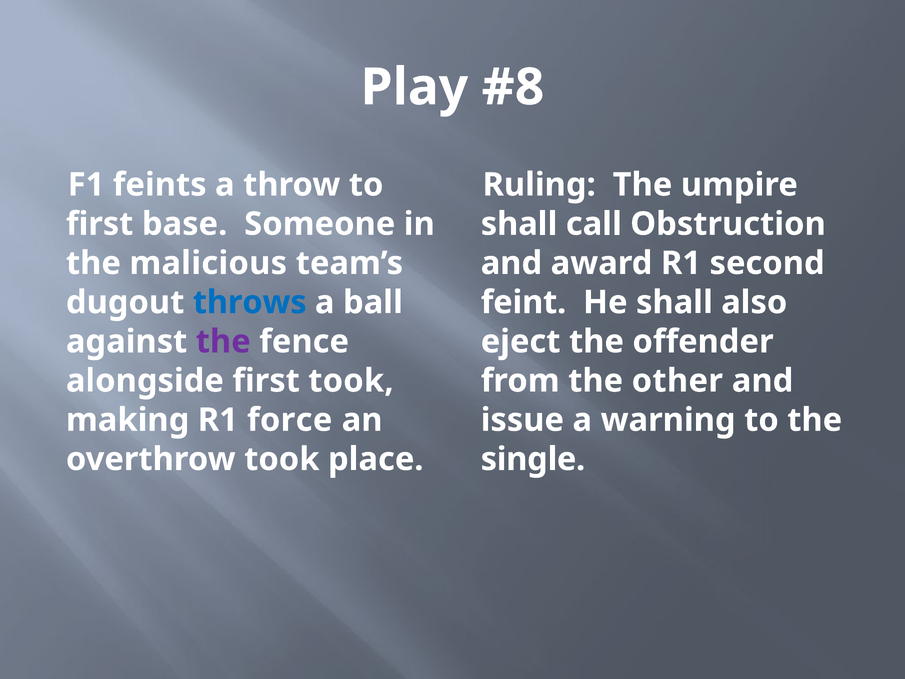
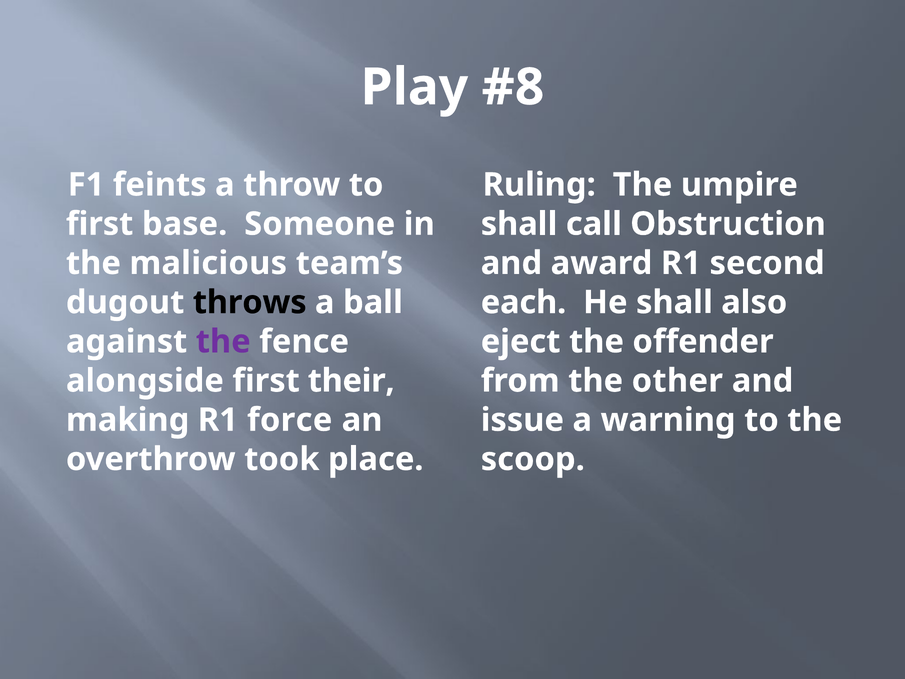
throws colour: blue -> black
feint: feint -> each
first took: took -> their
single: single -> scoop
